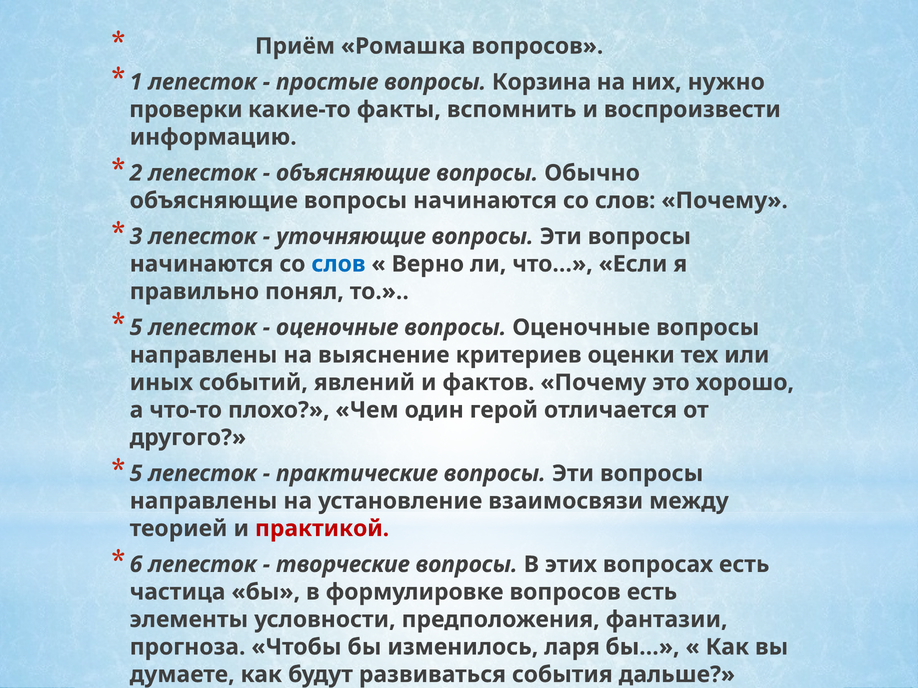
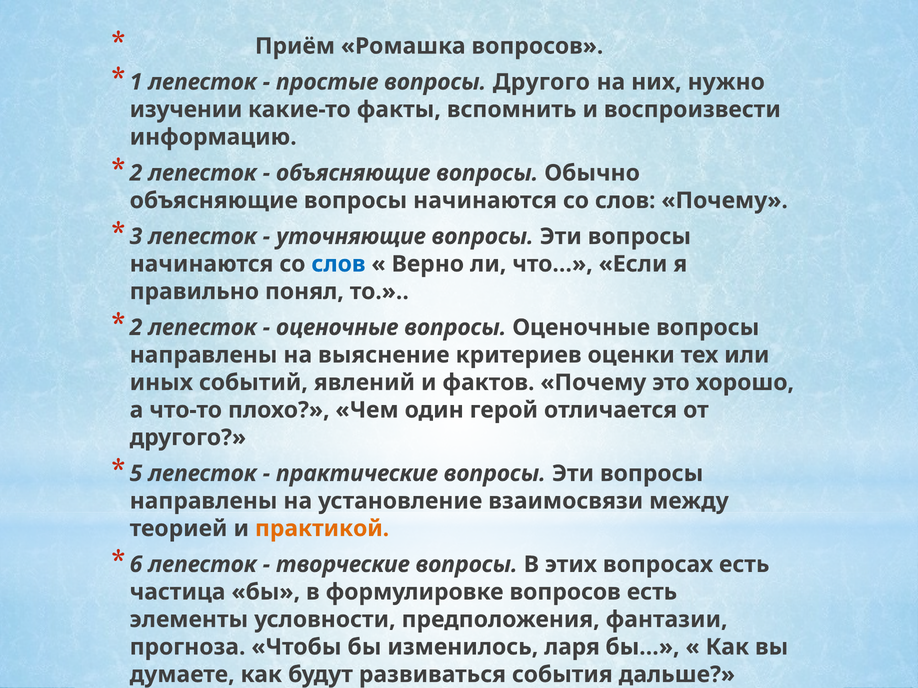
Корзина at (542, 82): Корзина -> Другого
проверки: проверки -> изучении
5 at (136, 328): 5 -> 2
практикой colour: red -> orange
